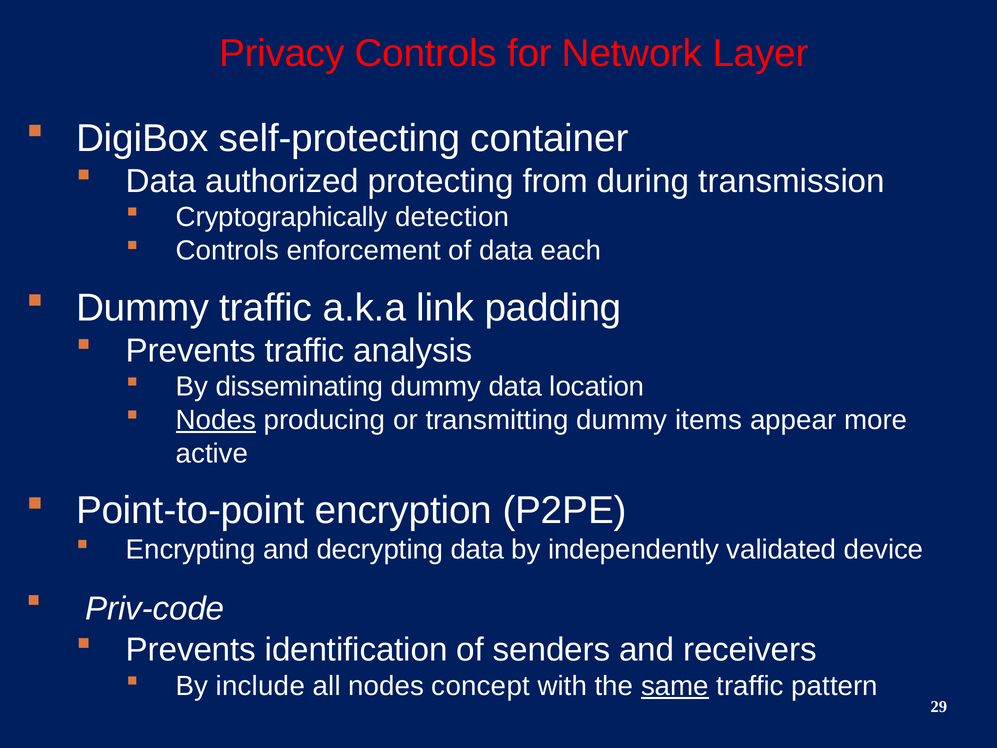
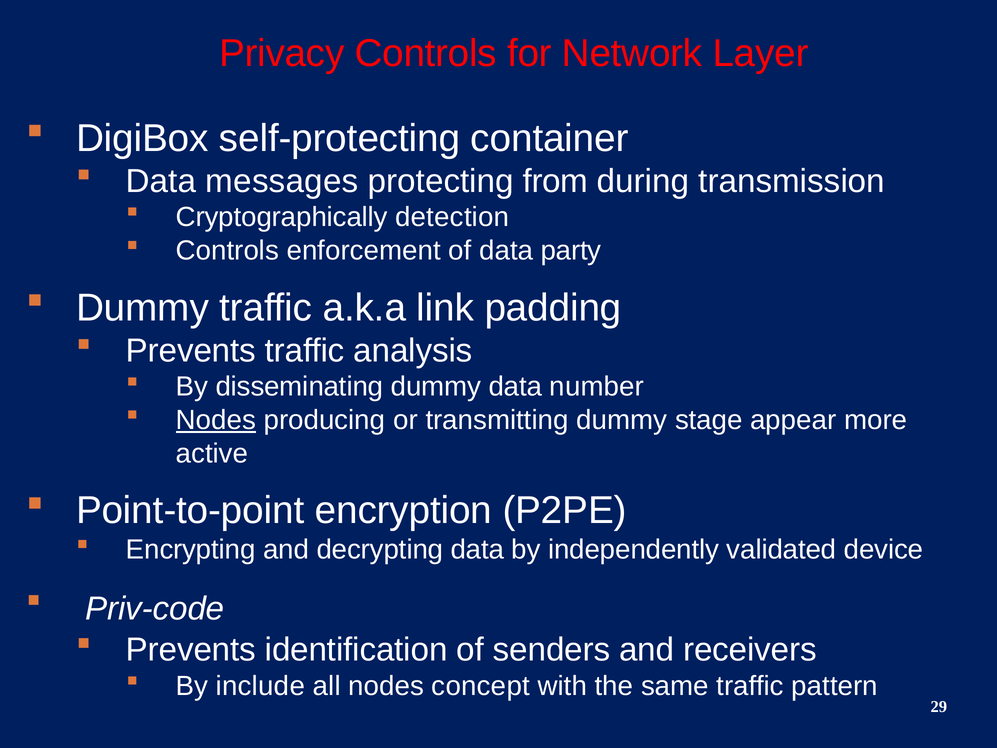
authorized: authorized -> messages
each: each -> party
location: location -> number
items: items -> stage
same underline: present -> none
